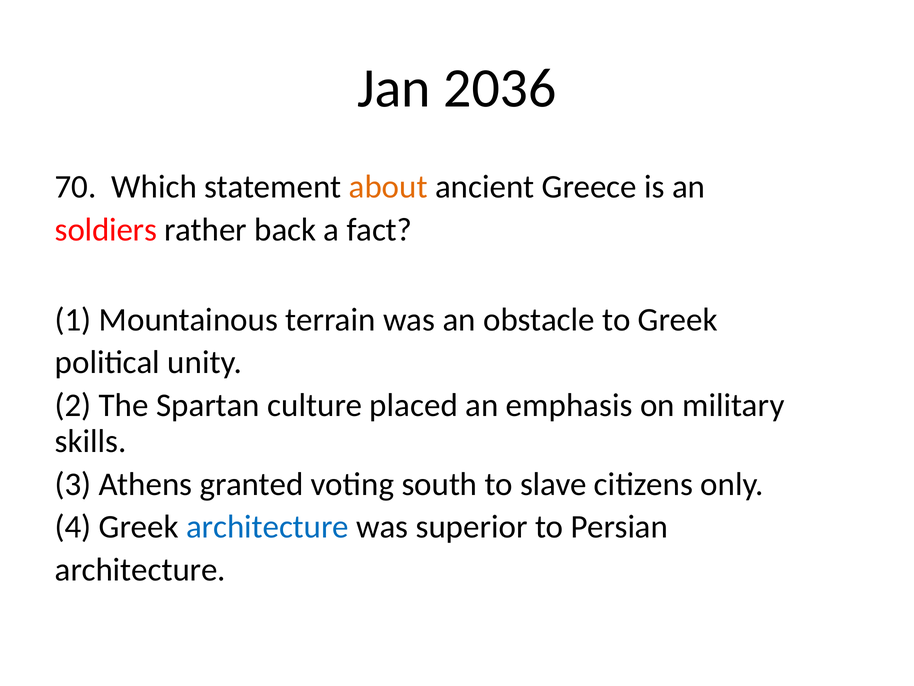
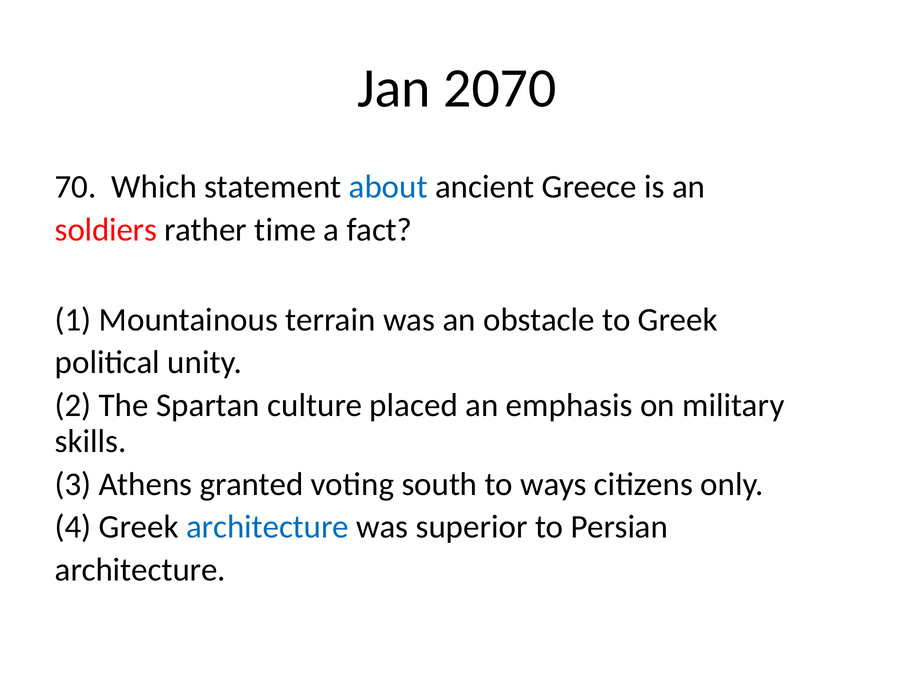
2036: 2036 -> 2070
about colour: orange -> blue
back: back -> time
slave: slave -> ways
